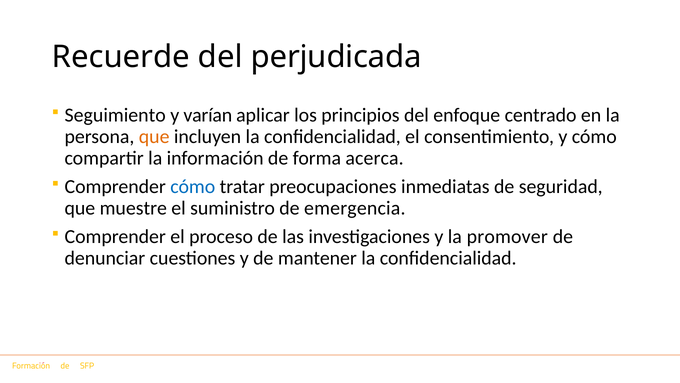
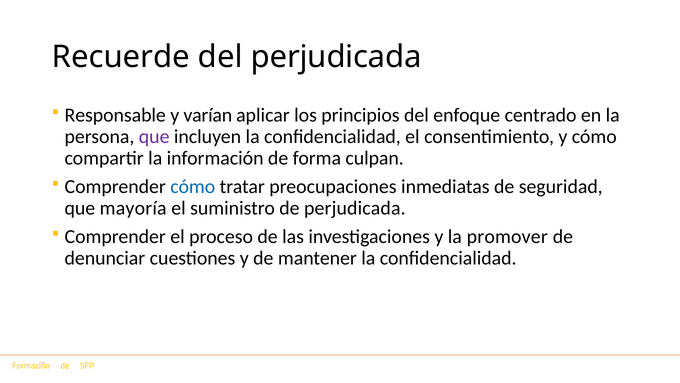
Seguimiento: Seguimiento -> Responsable
que at (154, 136) colour: orange -> purple
acerca: acerca -> culpan
muestre: muestre -> mayoría
de emergencia: emergencia -> perjudicada
